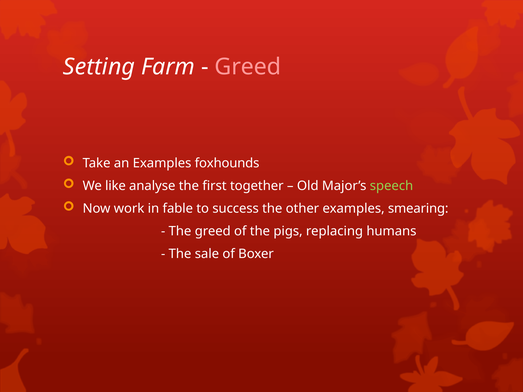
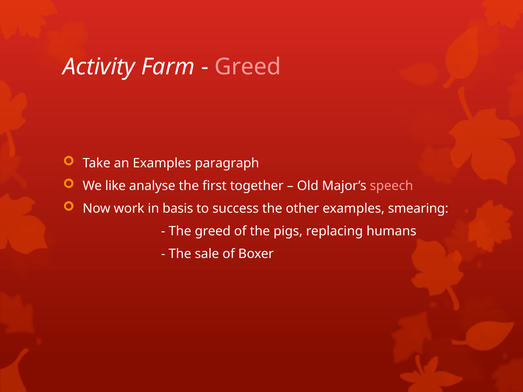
Setting: Setting -> Activity
foxhounds: foxhounds -> paragraph
speech colour: light green -> pink
fable: fable -> basis
